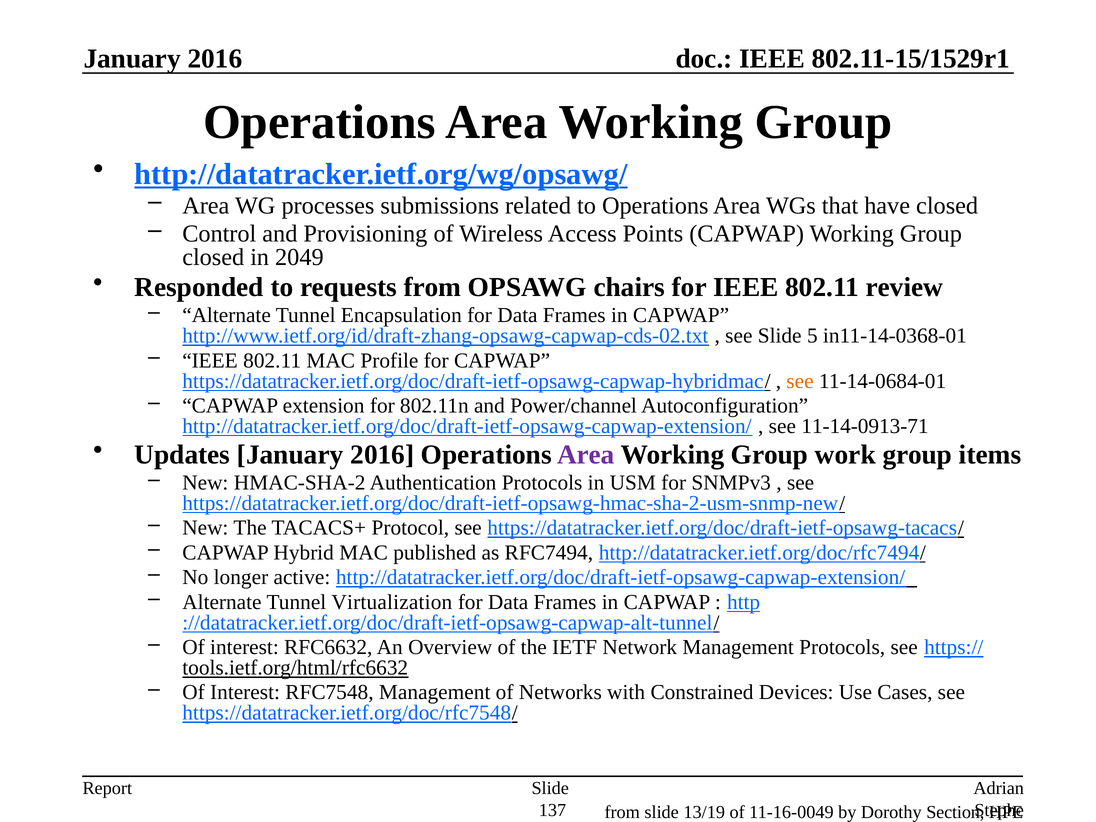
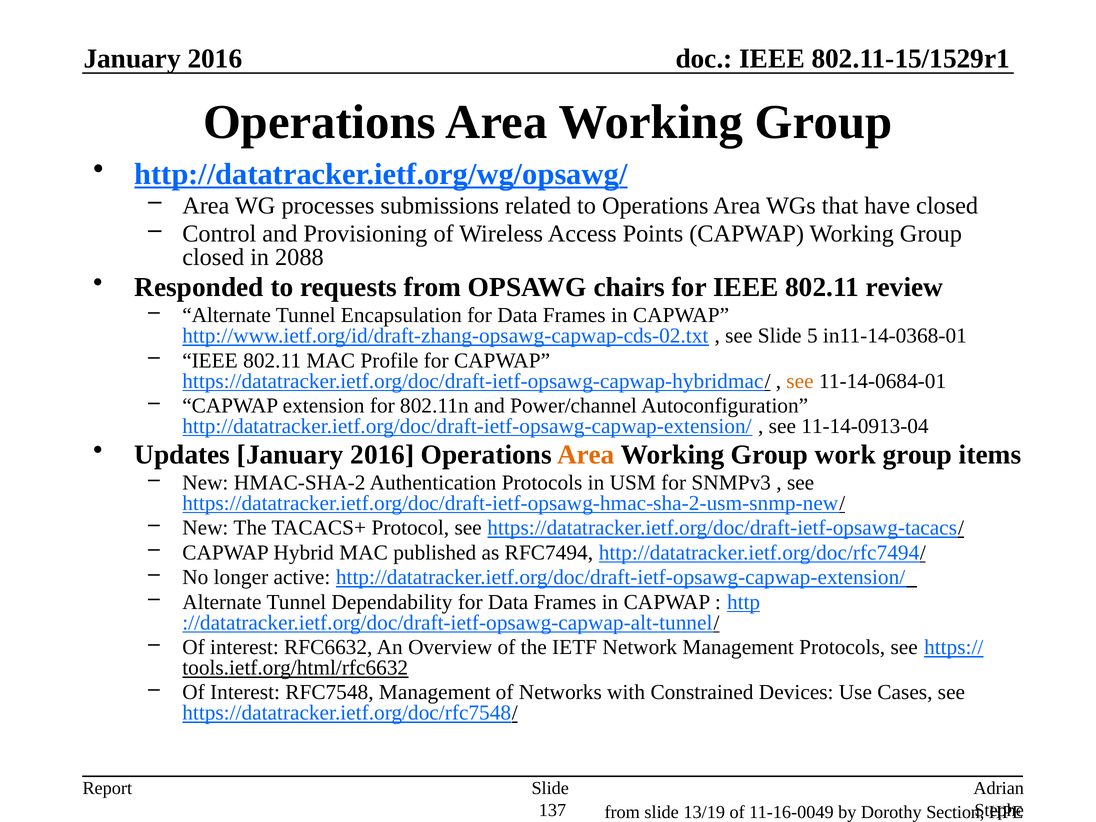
2049: 2049 -> 2088
11-14-0913-71: 11-14-0913-71 -> 11-14-0913-04
Area at (586, 455) colour: purple -> orange
Virtualization: Virtualization -> Dependability
